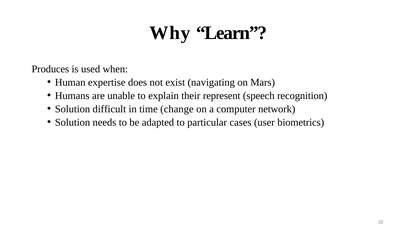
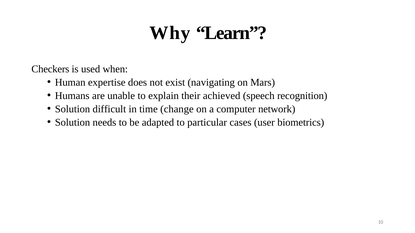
Produces: Produces -> Checkers
represent: represent -> achieved
